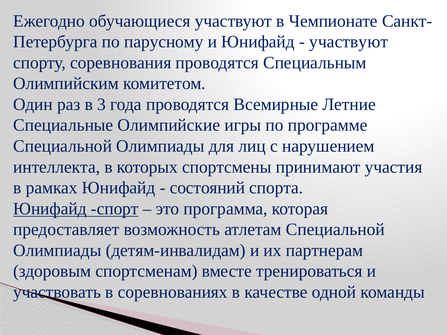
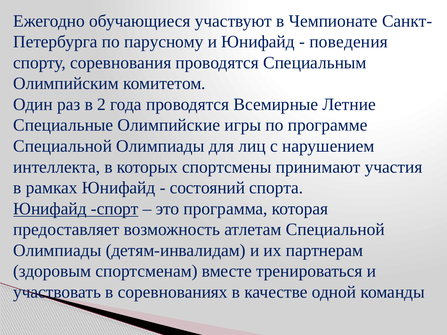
участвуют at (349, 42): участвуют -> поведения
3: 3 -> 2
